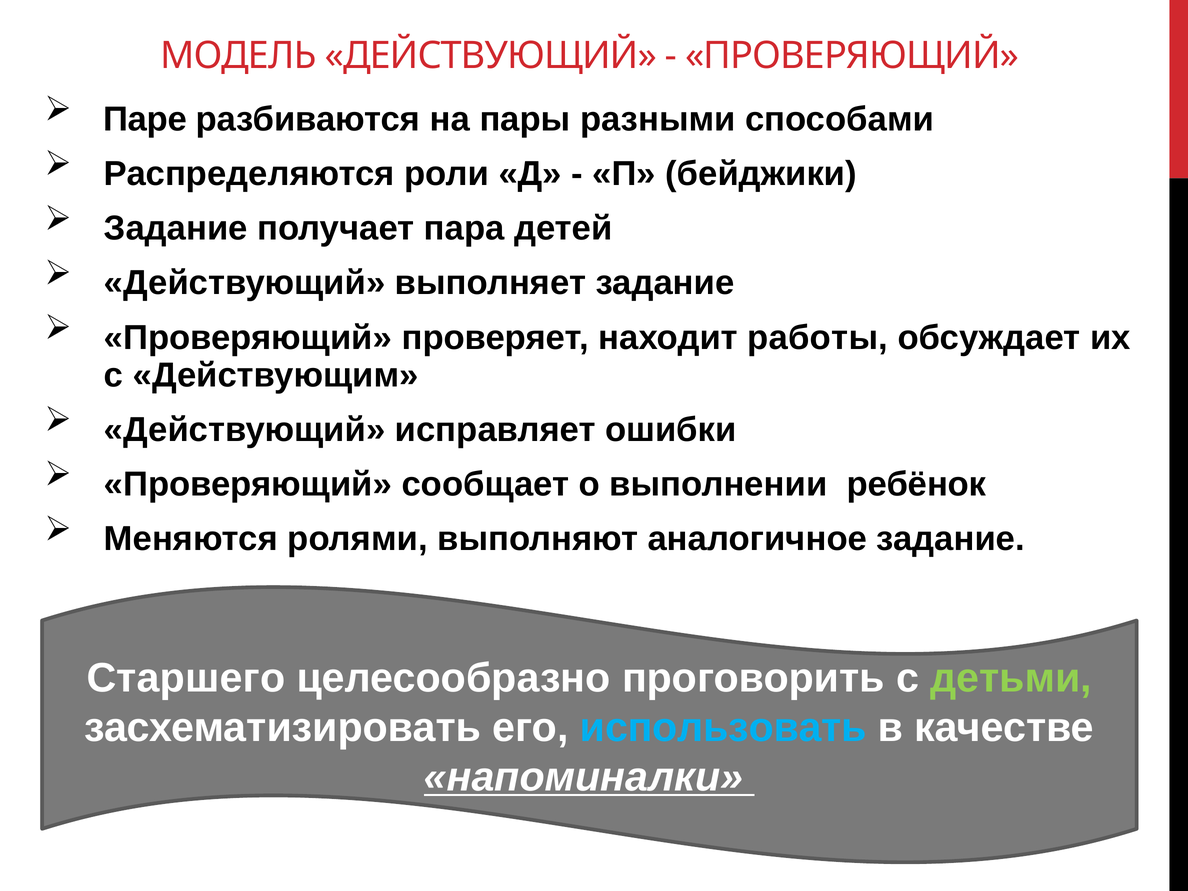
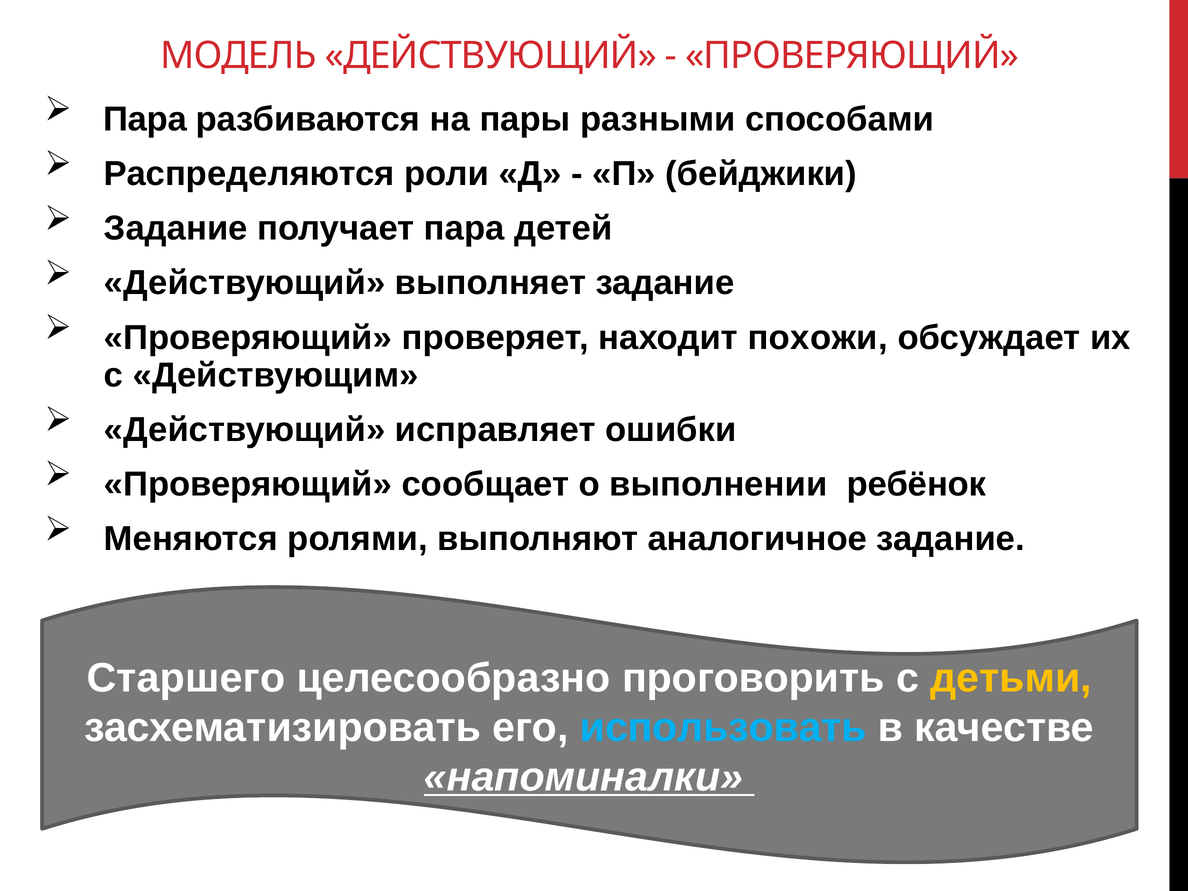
Паре at (145, 119): Паре -> Пара
работы: работы -> похожи
детьми colour: light green -> yellow
